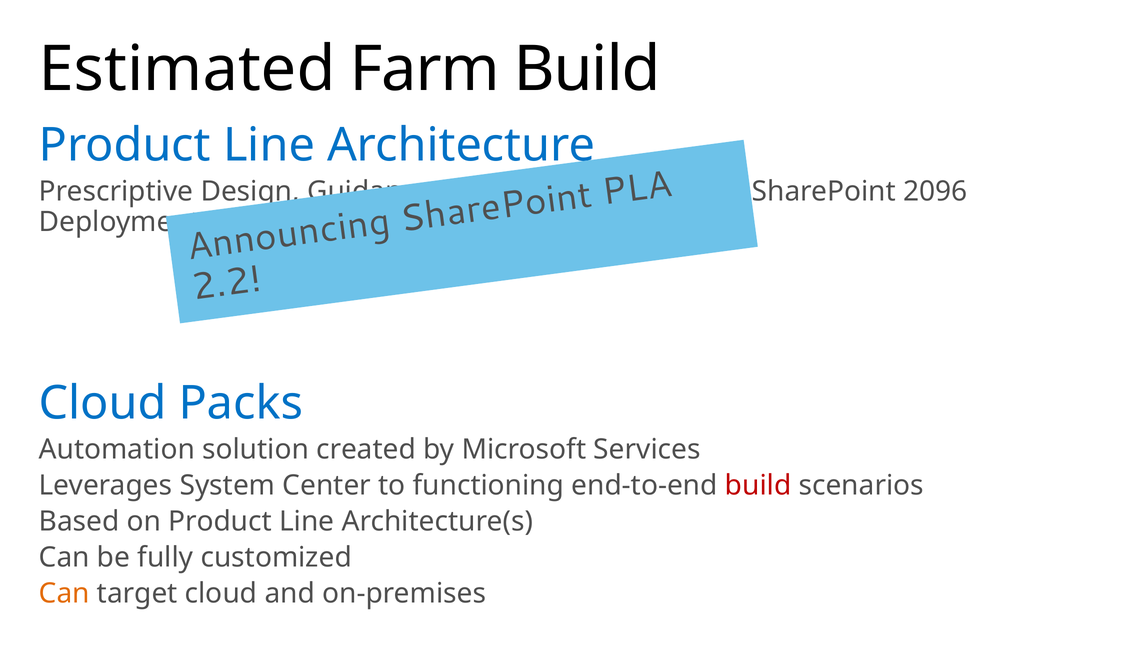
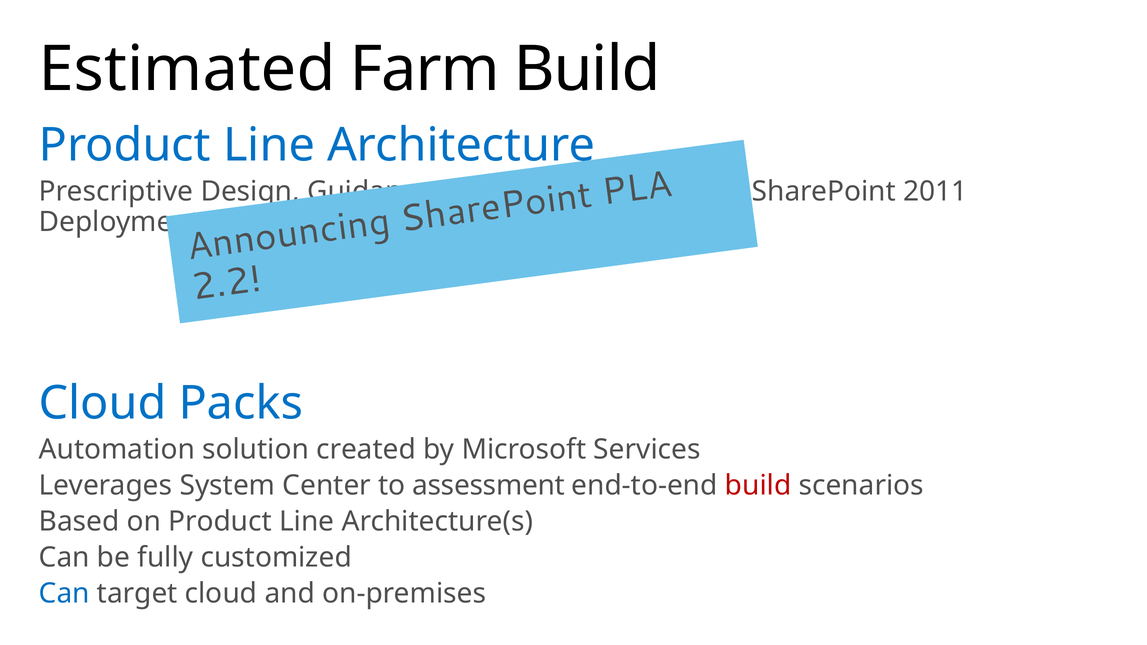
2096: 2096 -> 2011
functioning: functioning -> assessment
Can at (64, 593) colour: orange -> blue
